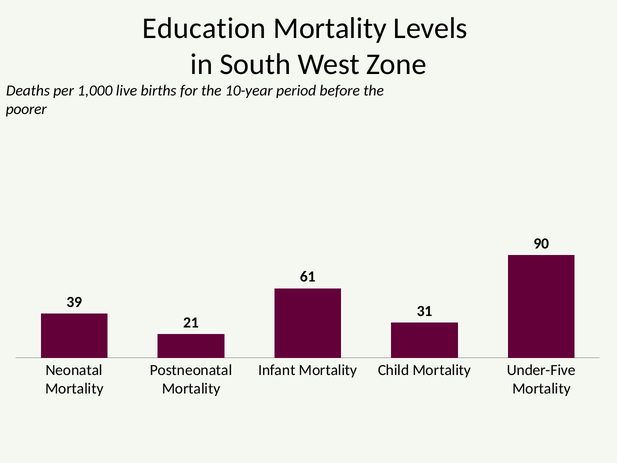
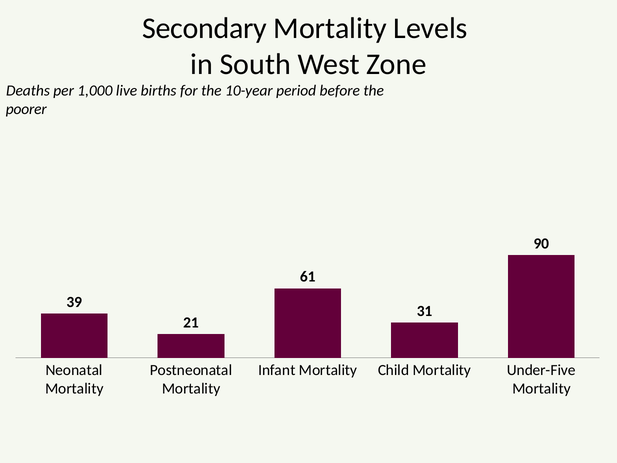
Education: Education -> Secondary
